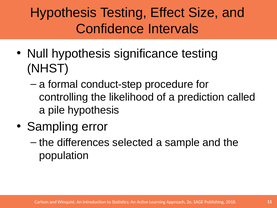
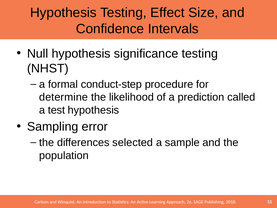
controlling: controlling -> determine
pile: pile -> test
